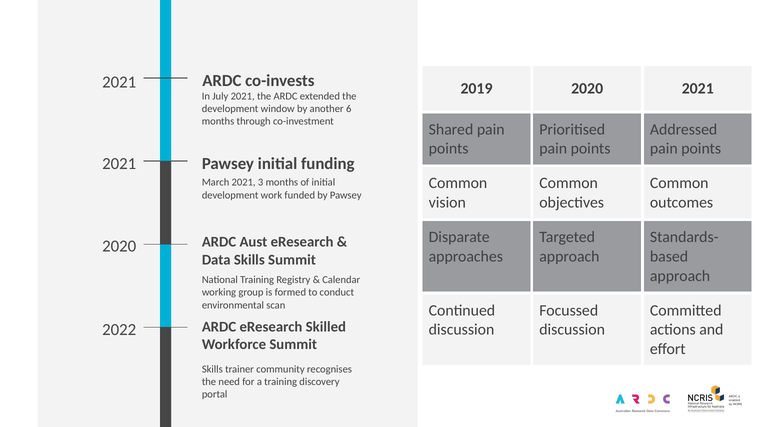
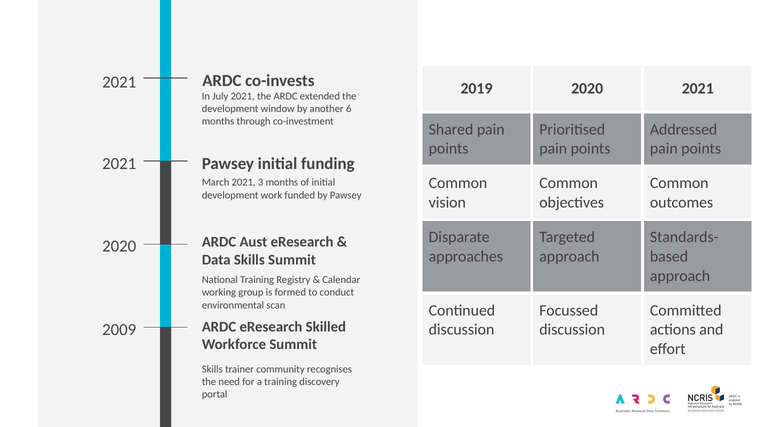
2022: 2022 -> 2009
